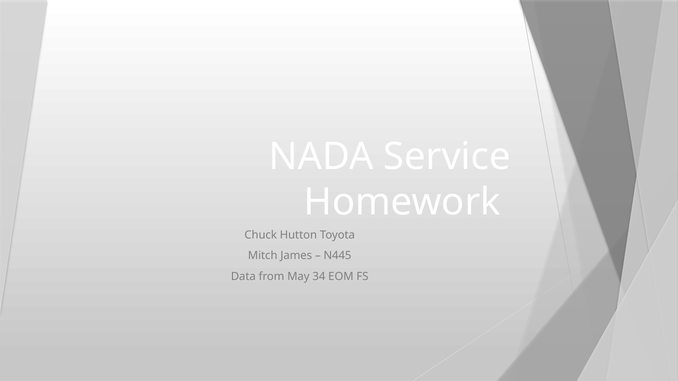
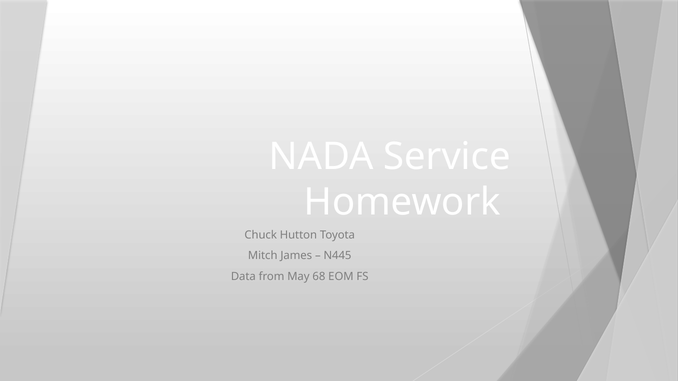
34: 34 -> 68
